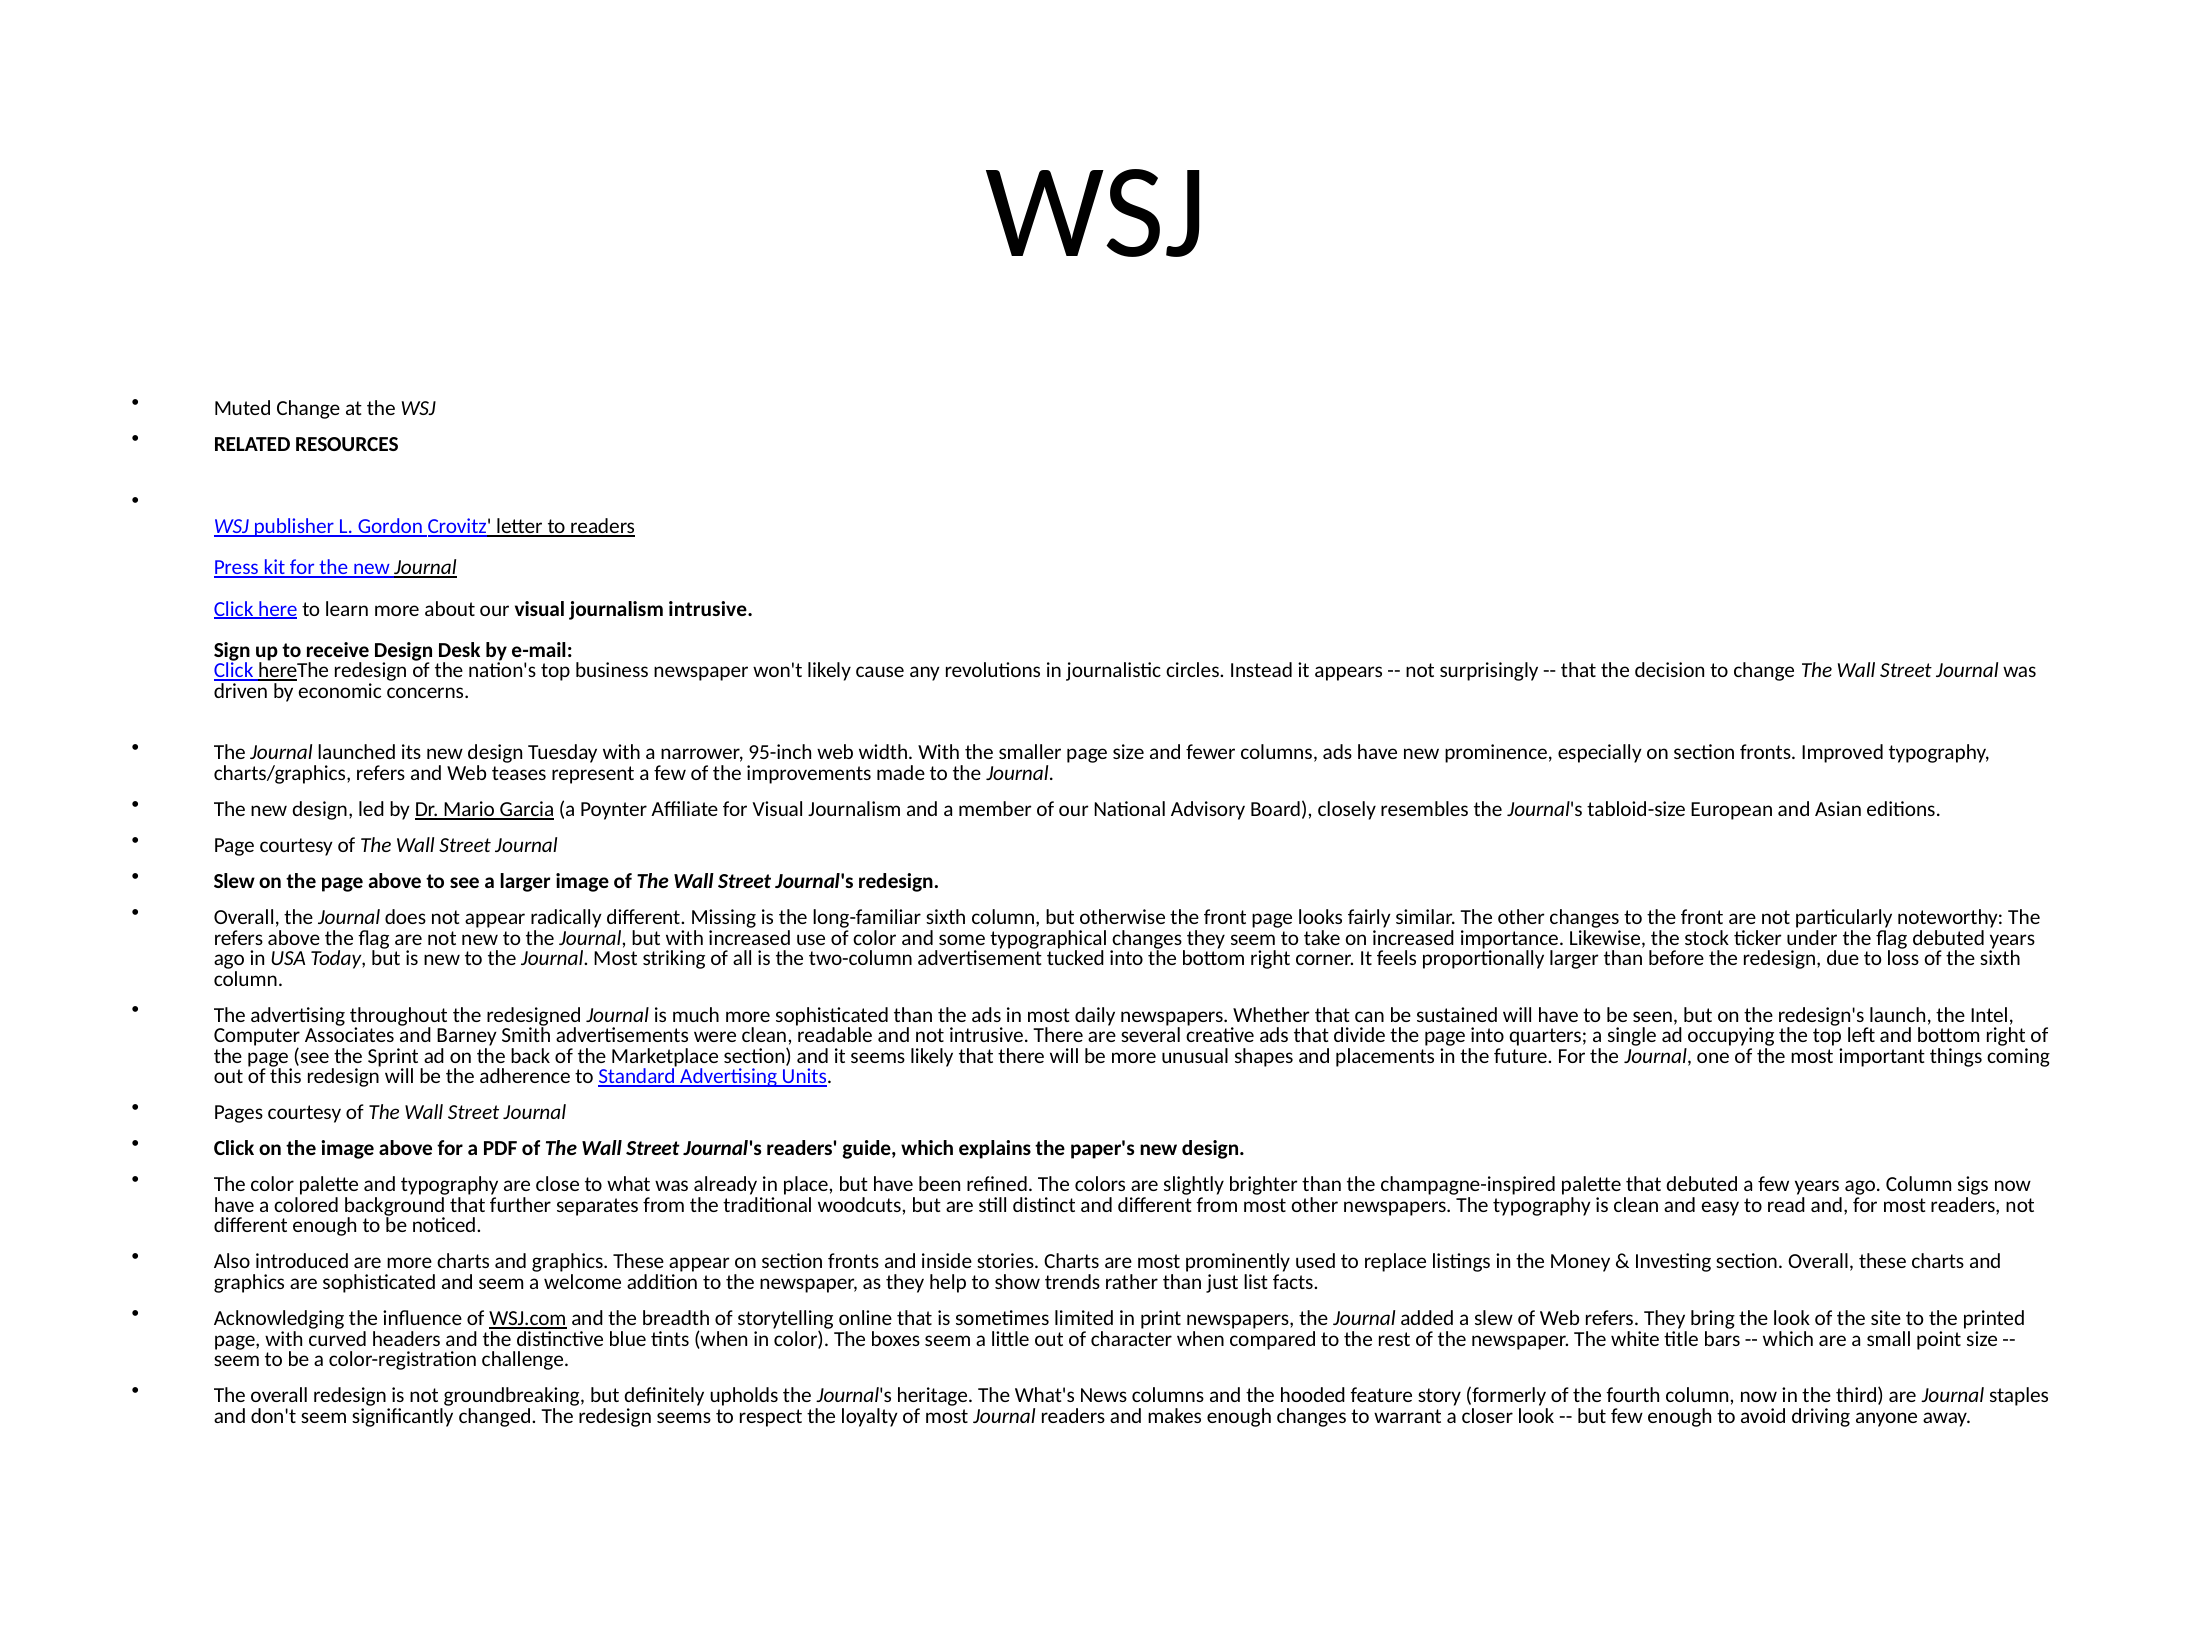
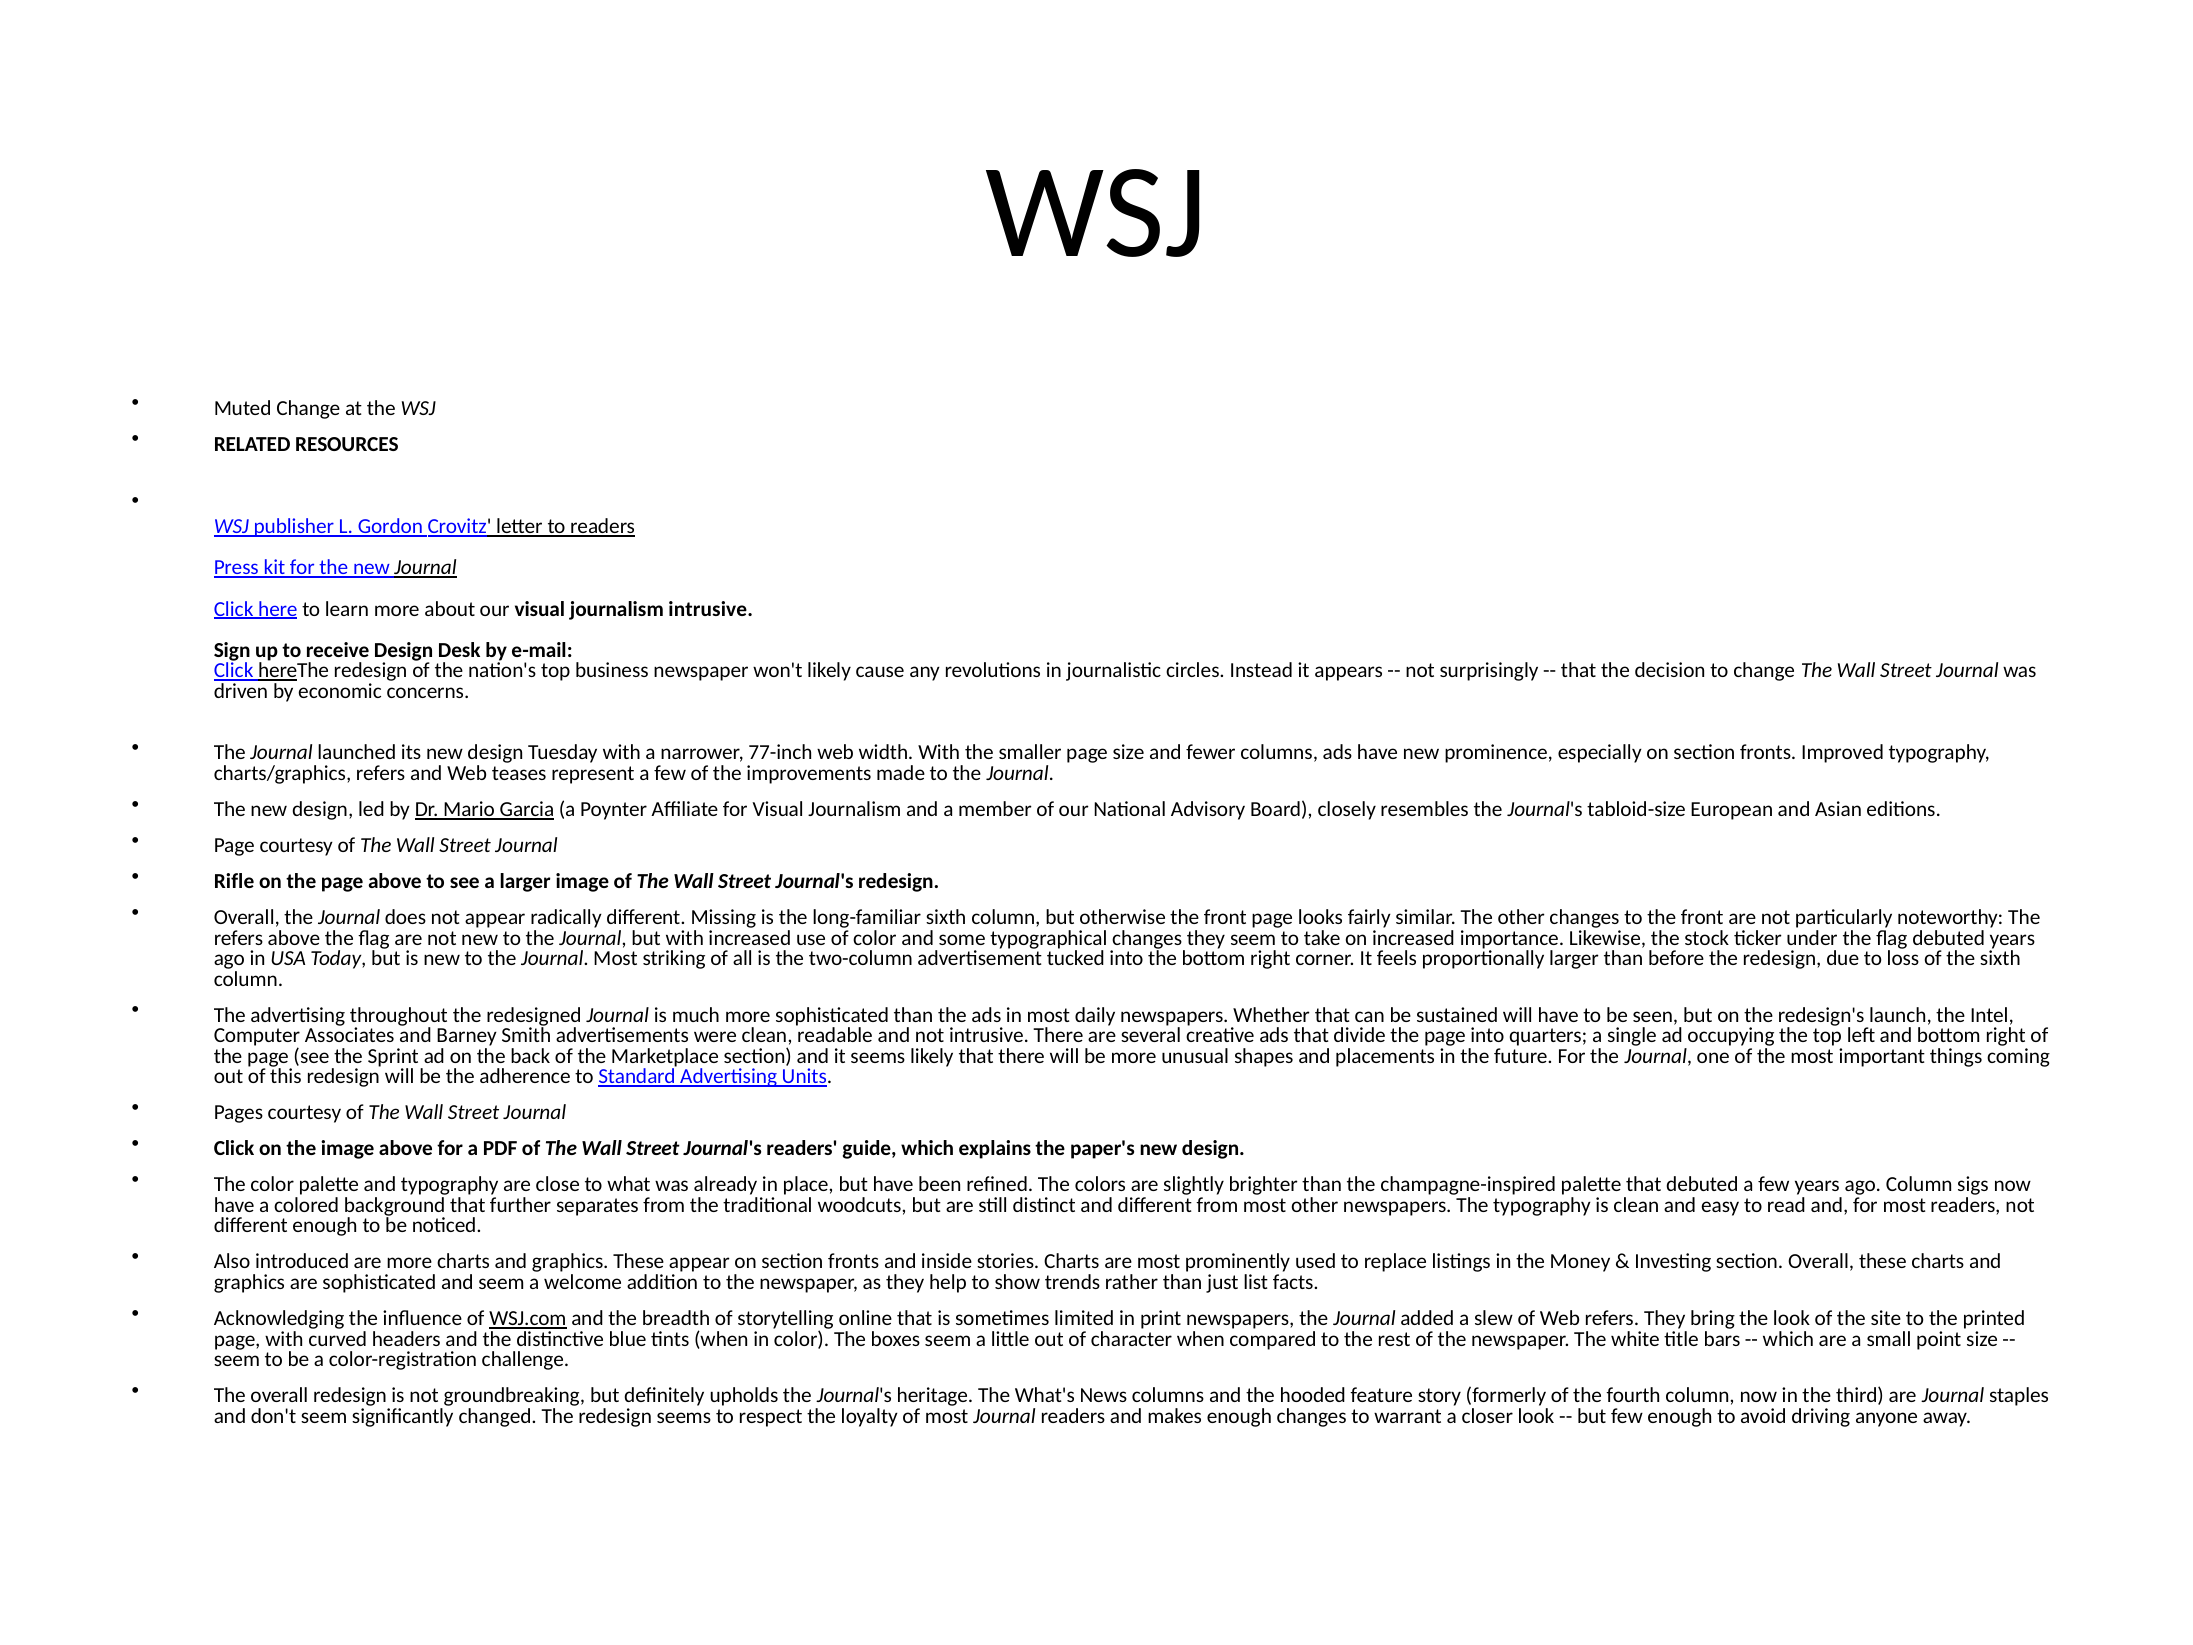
95-inch: 95-inch -> 77-inch
Slew at (234, 882): Slew -> Rifle
